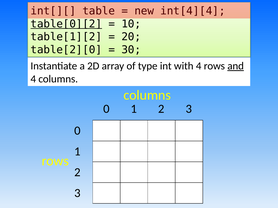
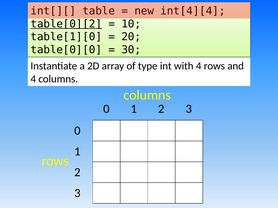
table[1][2: table[1][2 -> table[1][0
table[2][0: table[2][0 -> table[0][0
and underline: present -> none
